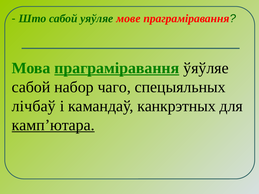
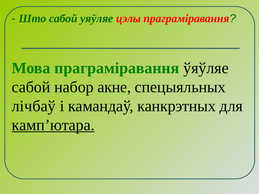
мове: мове -> цэлы
праграміравання at (117, 68) underline: present -> none
чаго: чаго -> акне
